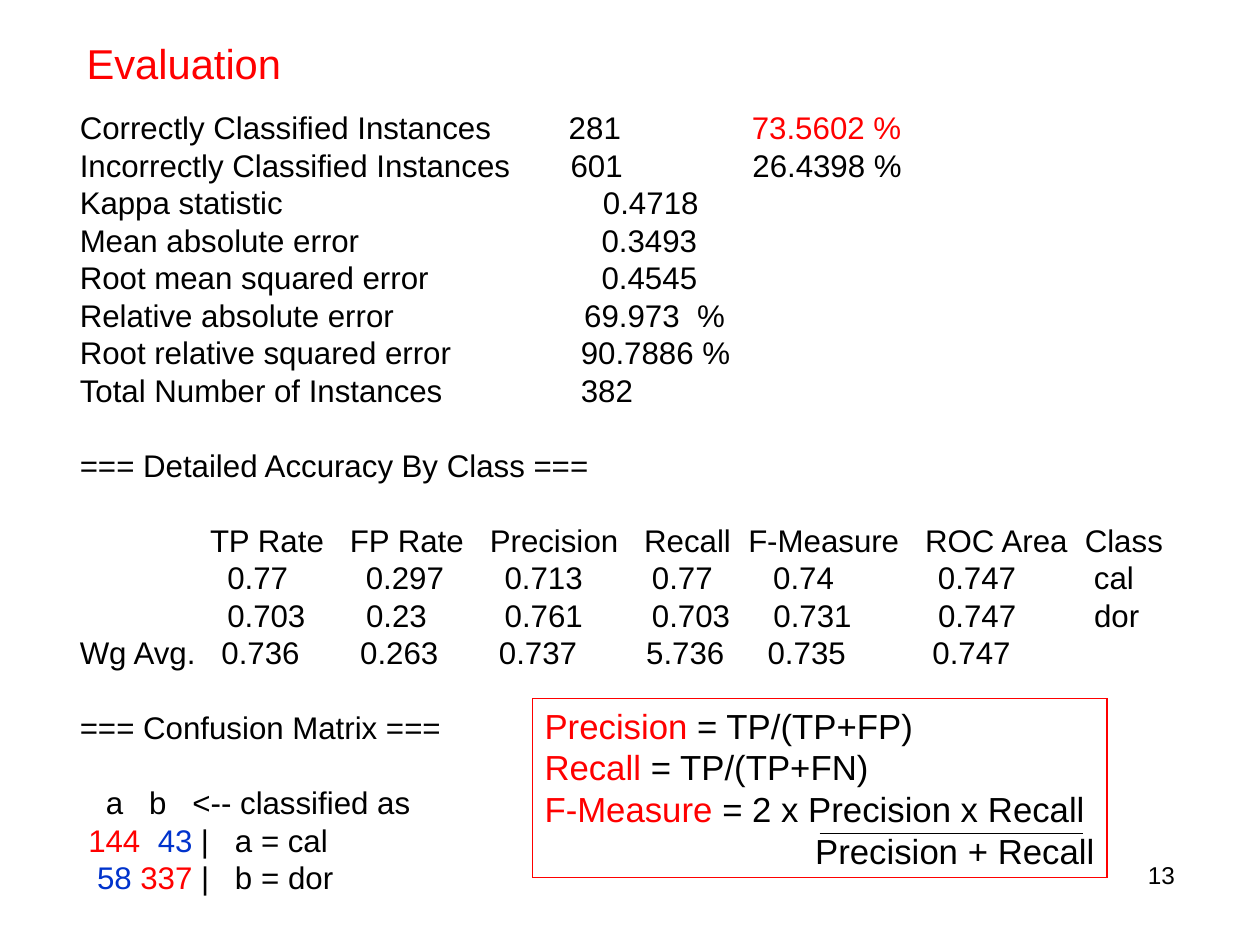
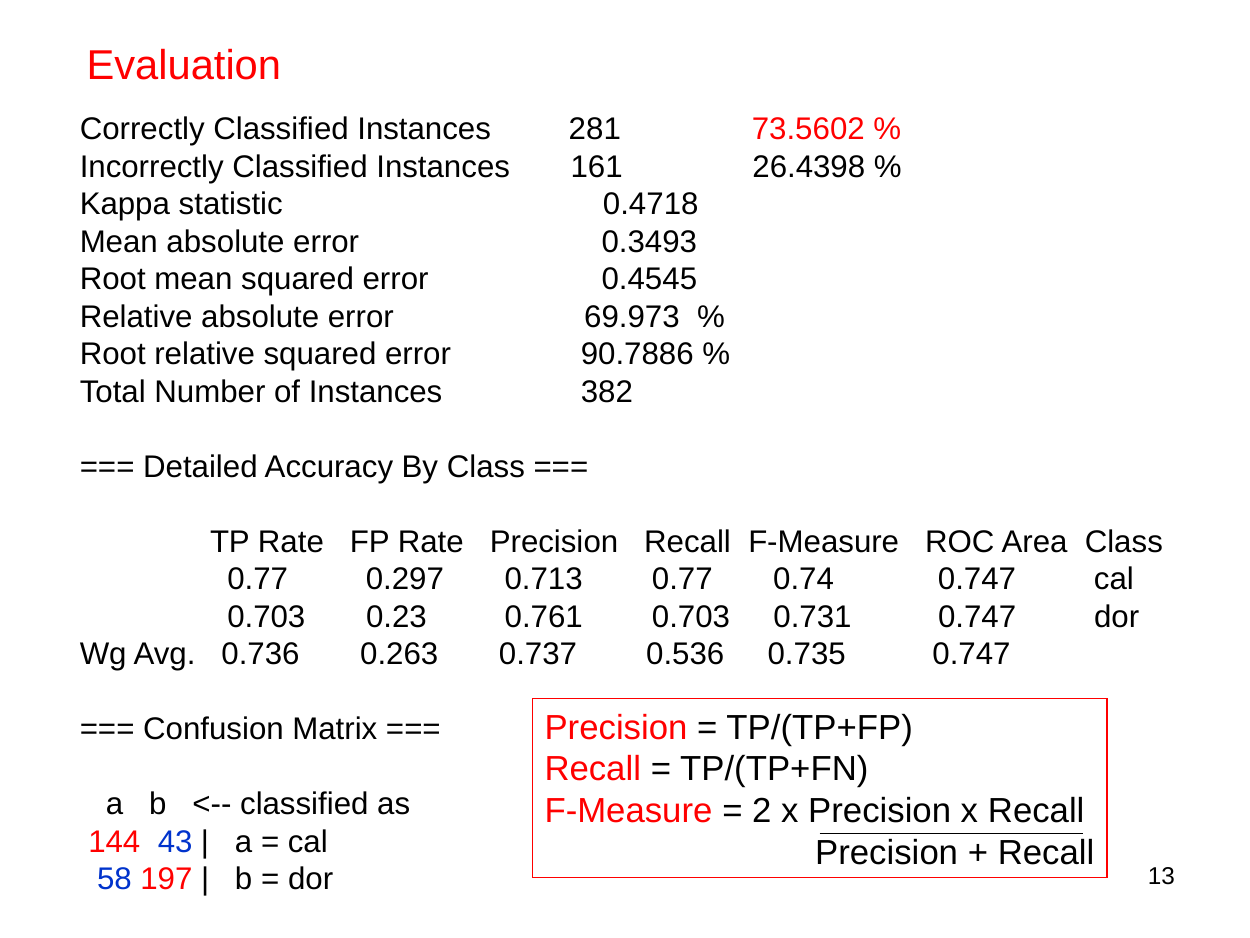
601: 601 -> 161
5.736: 5.736 -> 0.536
337: 337 -> 197
